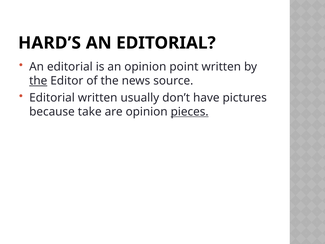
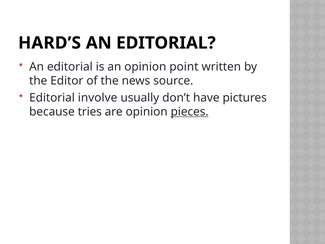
the at (38, 81) underline: present -> none
Editorial written: written -> involve
take: take -> tries
